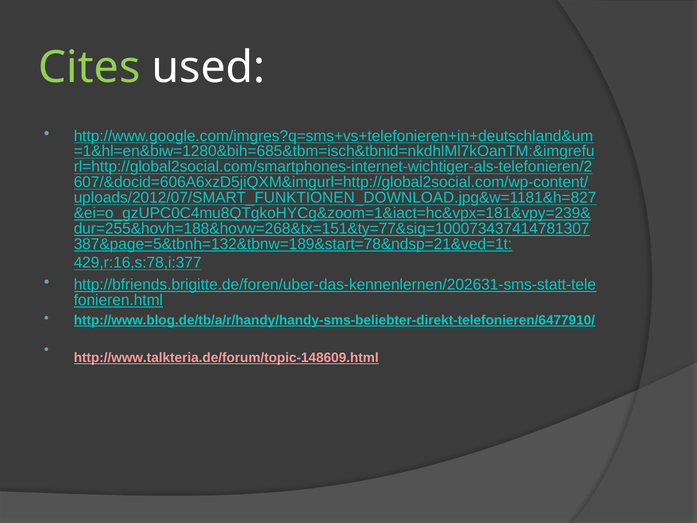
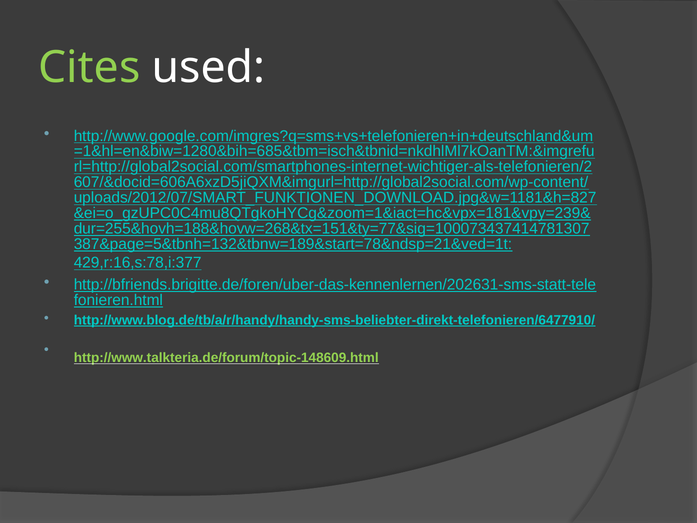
http://www.talkteria.de/forum/topic-148609.html colour: pink -> light green
